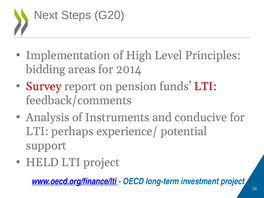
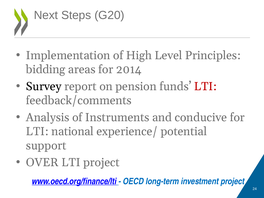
Survey colour: red -> black
perhaps: perhaps -> national
HELD: HELD -> OVER
